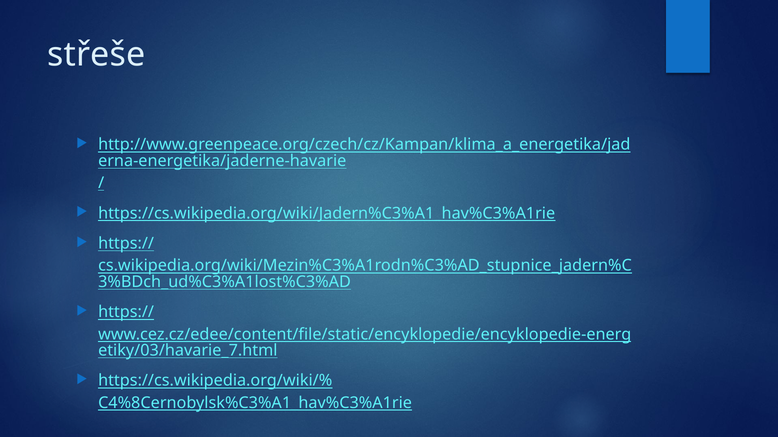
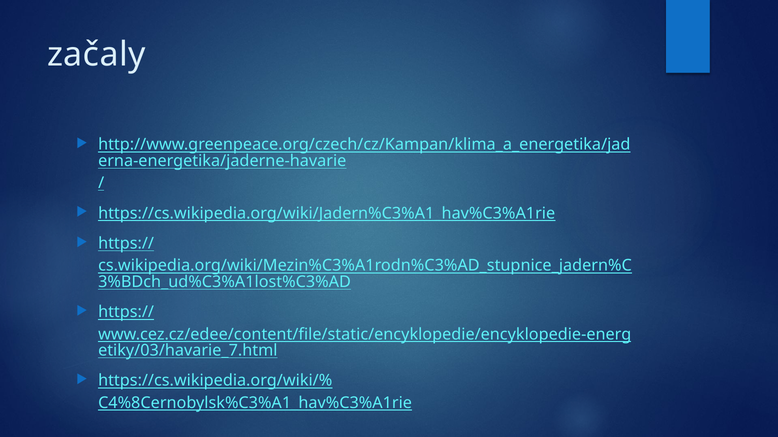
střeše: střeše -> začaly
